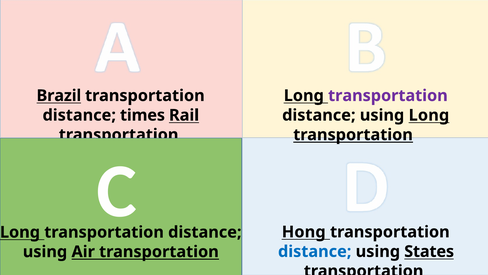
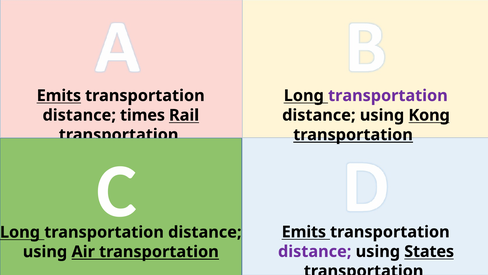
Brazil at (59, 95): Brazil -> Emits
using Long: Long -> Kong
Hong at (304, 232): Hong -> Emits
distance at (315, 251) colour: blue -> purple
